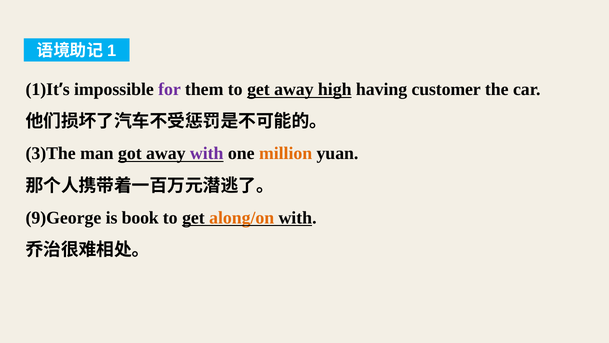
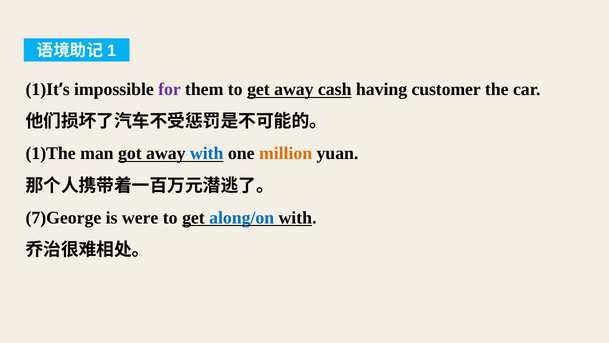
high: high -> cash
3)The: 3)The -> 1)The
with at (207, 153) colour: purple -> blue
9)George: 9)George -> 7)George
book: book -> were
along/on colour: orange -> blue
